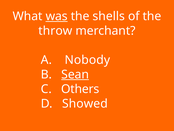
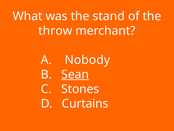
was underline: present -> none
shells: shells -> stand
Others: Others -> Stones
Showed: Showed -> Curtains
